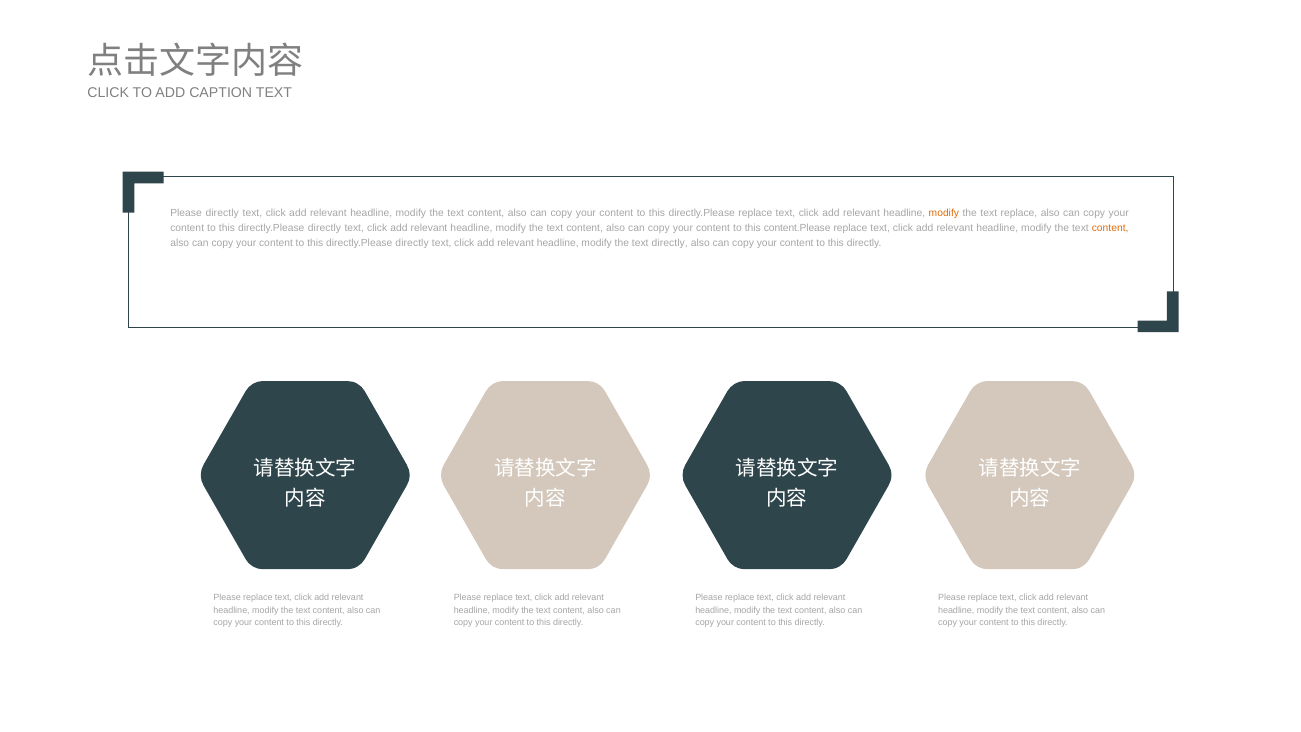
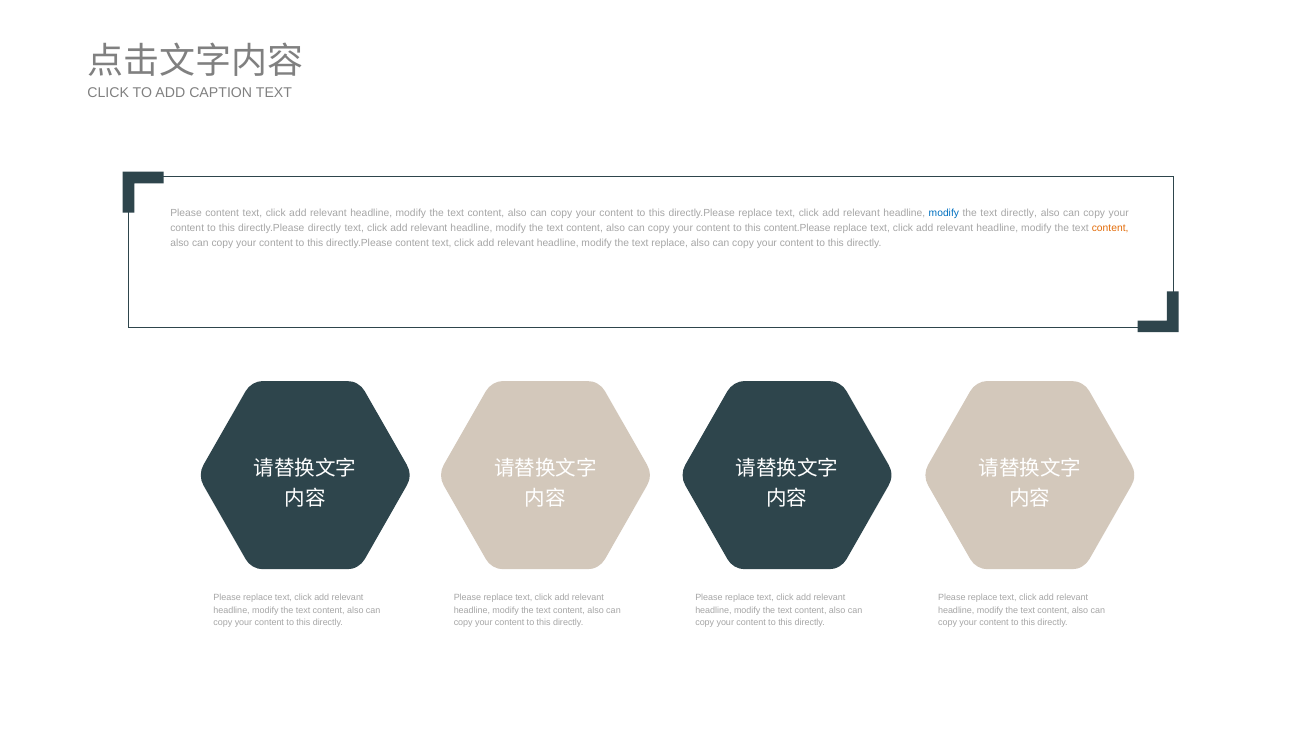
Please directly: directly -> content
modify at (944, 213) colour: orange -> blue
text replace: replace -> directly
directly at (412, 243): directly -> content
text directly: directly -> replace
